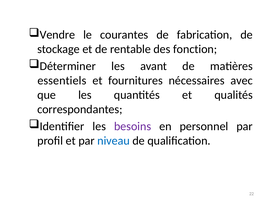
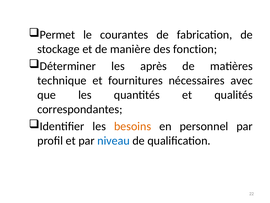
Vendre: Vendre -> Permet
rentable: rentable -> manière
avant: avant -> après
essentiels: essentiels -> technique
besoins colour: purple -> orange
